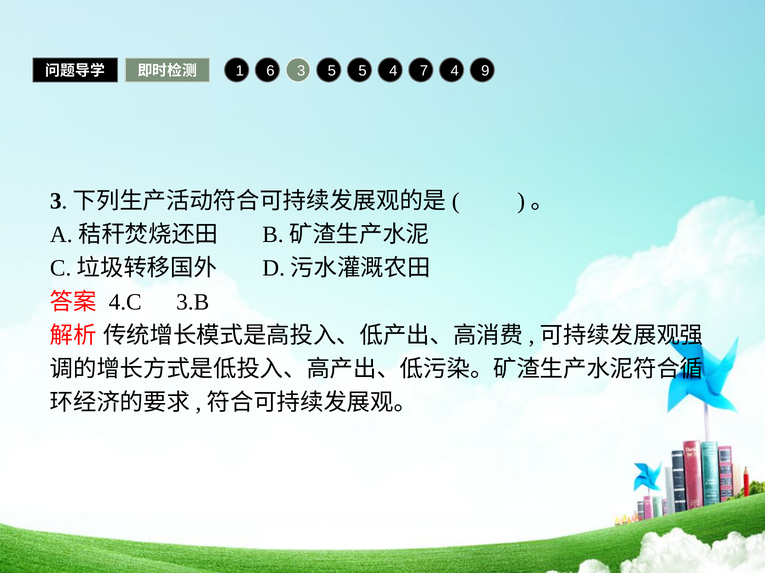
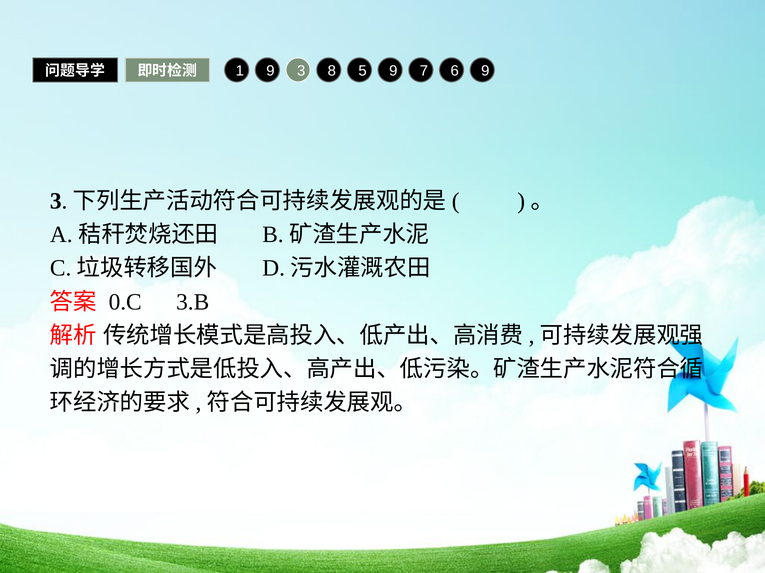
1 6: 6 -> 9
3 5: 5 -> 8
5 4: 4 -> 9
7 4: 4 -> 6
4.C: 4.C -> 0.C
